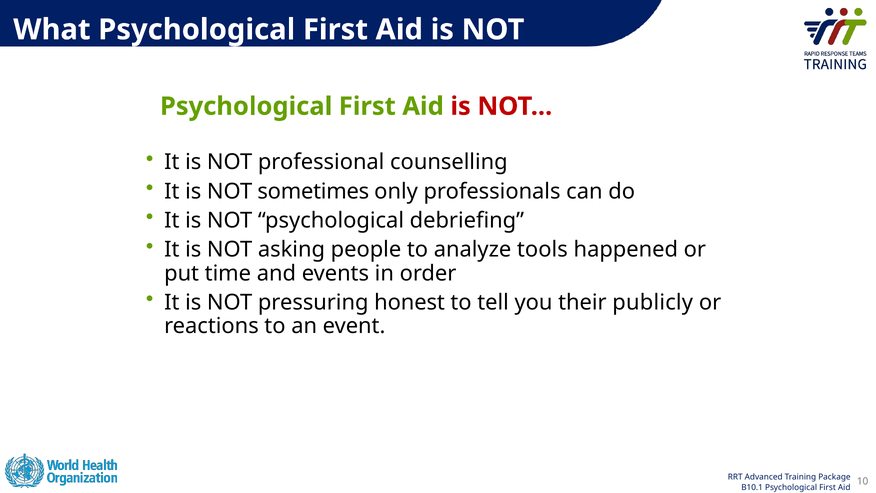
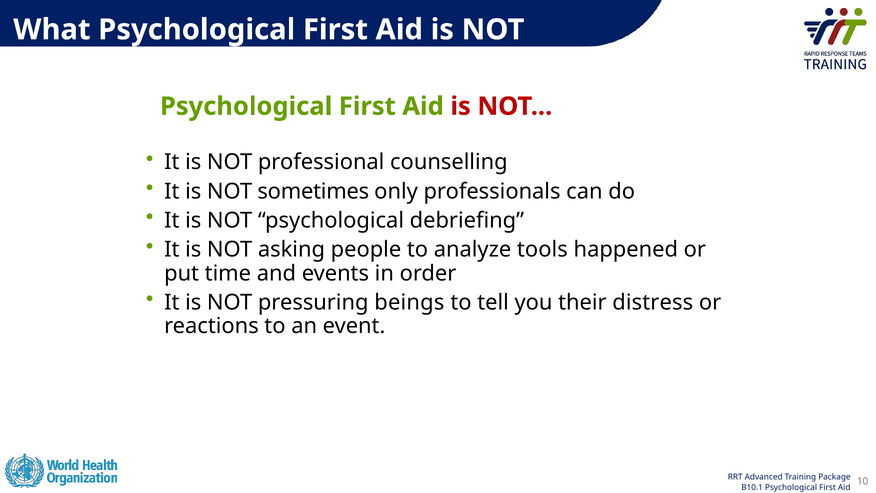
honest: honest -> beings
publicly: publicly -> distress
